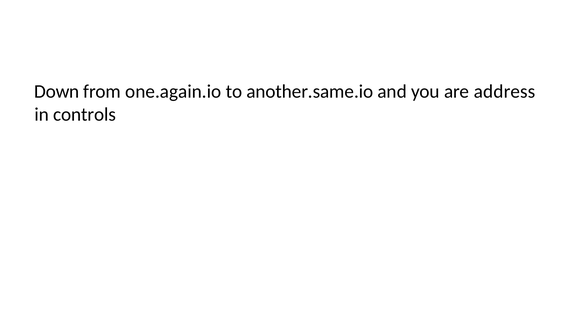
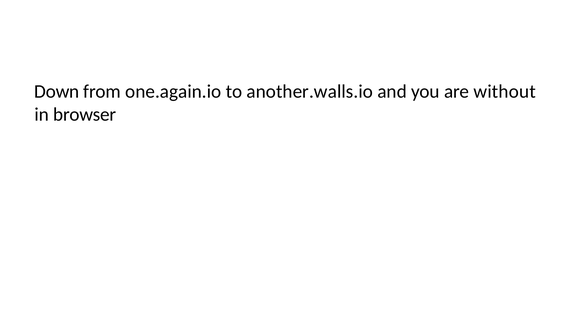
another.same.io: another.same.io -> another.walls.io
address: address -> without
controls: controls -> browser
